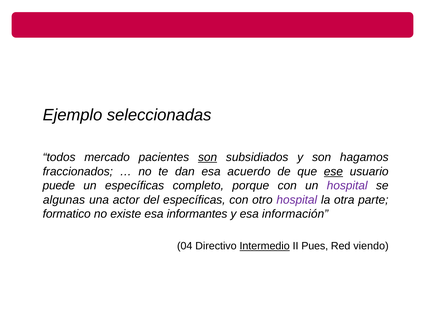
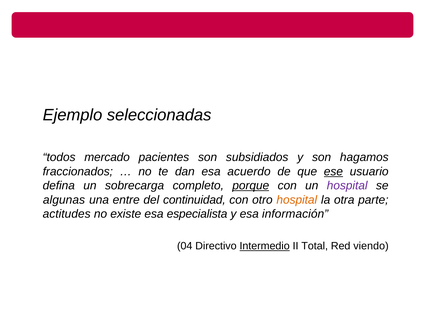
son at (208, 157) underline: present -> none
puede: puede -> defina
un específicas: específicas -> sobrecarga
porque underline: none -> present
actor: actor -> entre
del específicas: específicas -> continuidad
hospital at (297, 200) colour: purple -> orange
formatico: formatico -> actitudes
informantes: informantes -> especialista
Pues: Pues -> Total
